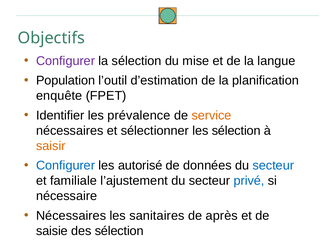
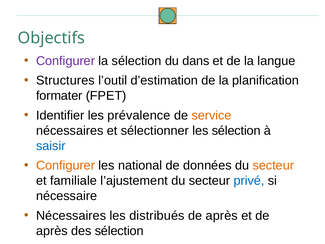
mise: mise -> dans
Population: Population -> Structures
enquête: enquête -> formater
saisir colour: orange -> blue
Configurer at (66, 165) colour: blue -> orange
autorisé: autorisé -> national
secteur at (273, 165) colour: blue -> orange
sanitaires: sanitaires -> distribués
saisie at (52, 231): saisie -> après
